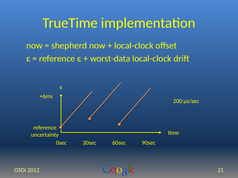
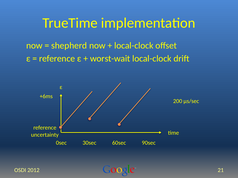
worst-data: worst-data -> worst-wait
